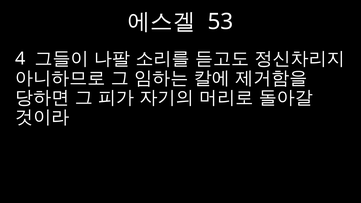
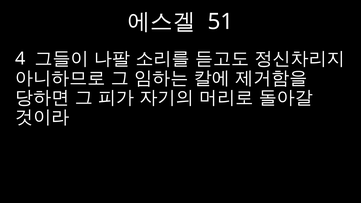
53: 53 -> 51
